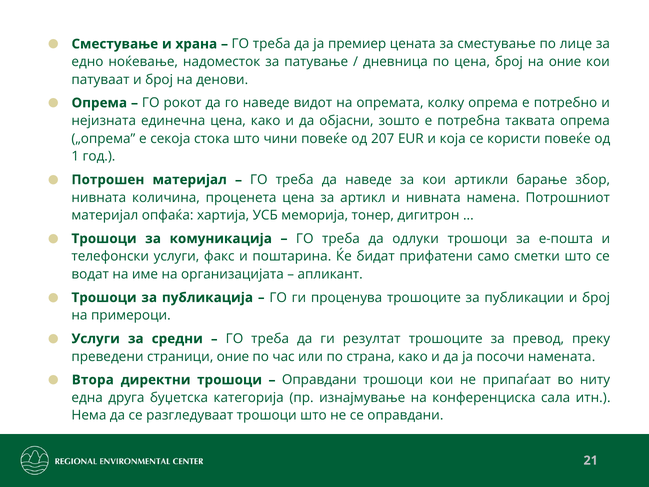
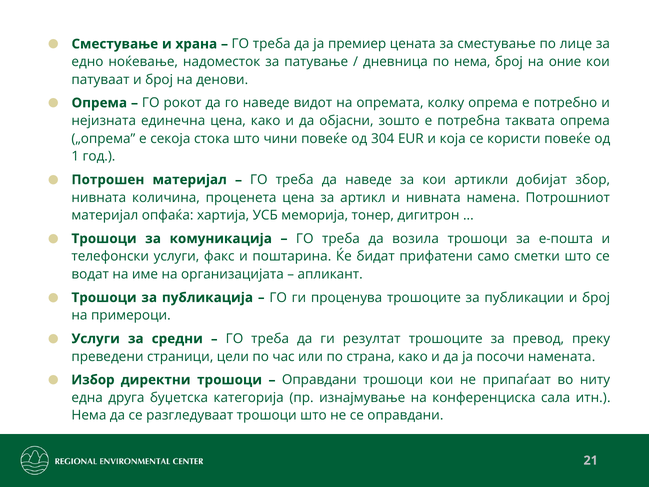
по цена: цена -> нема
207: 207 -> 304
барање: барање -> добијат
одлуки: одлуки -> возила
страници оние: оние -> цели
Втора: Втора -> Избор
